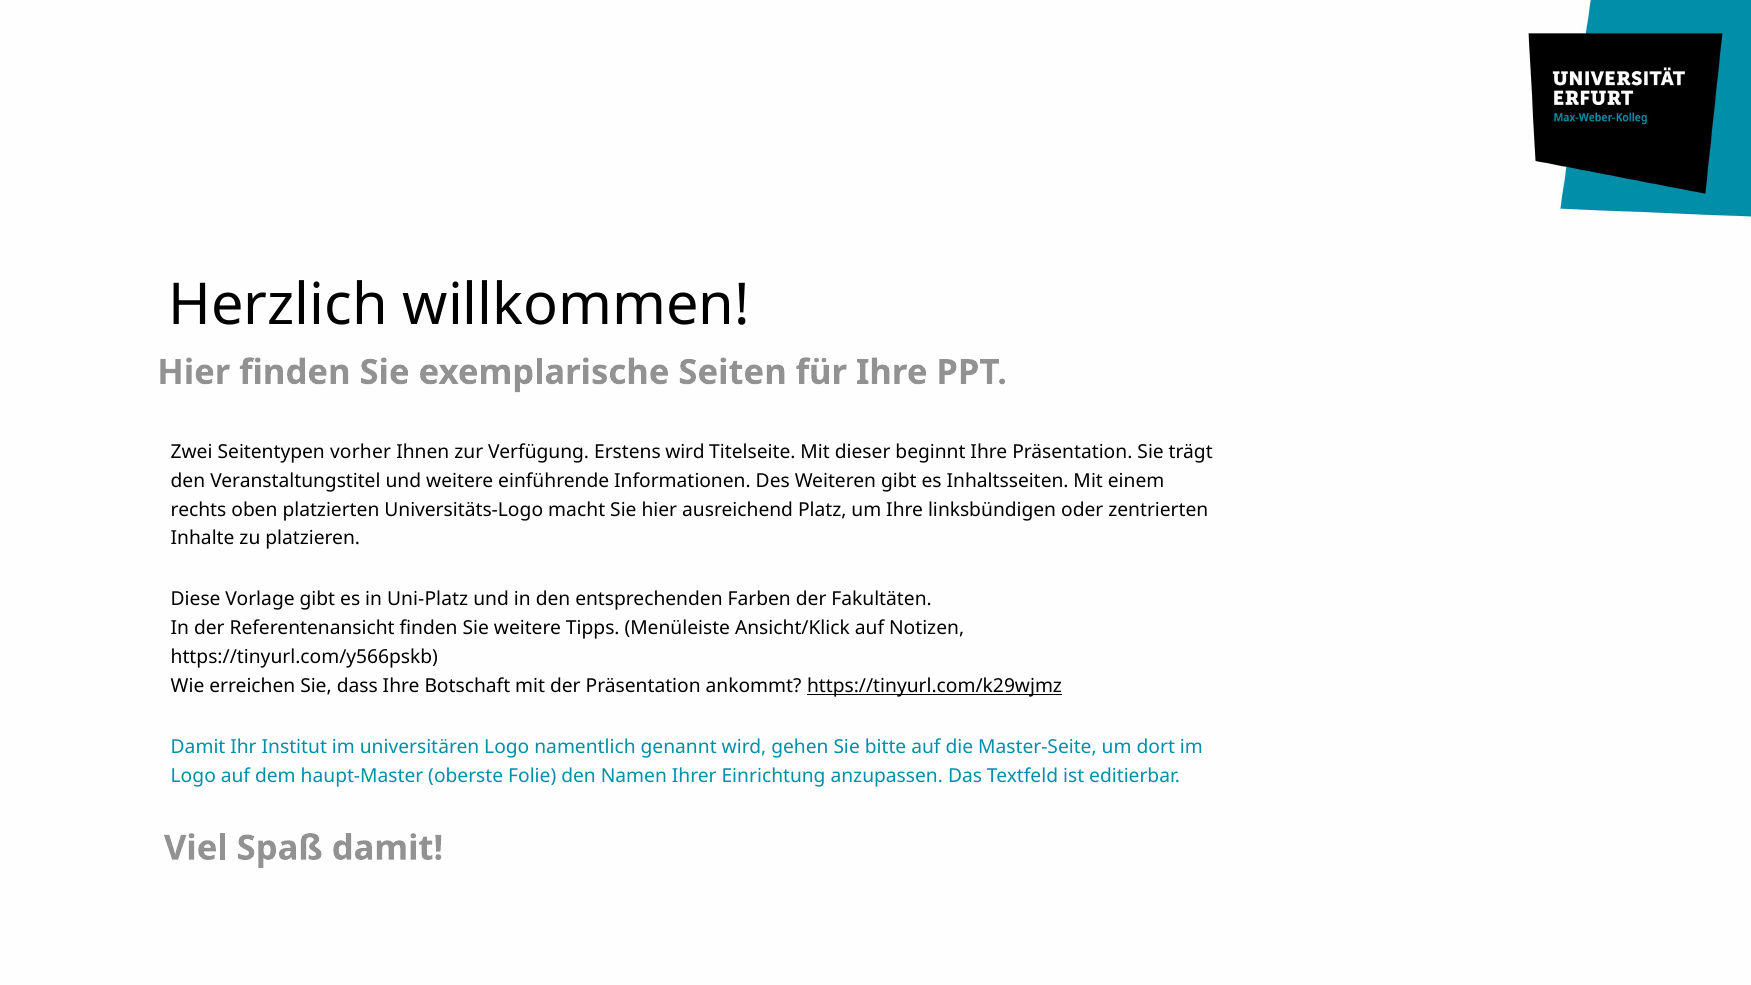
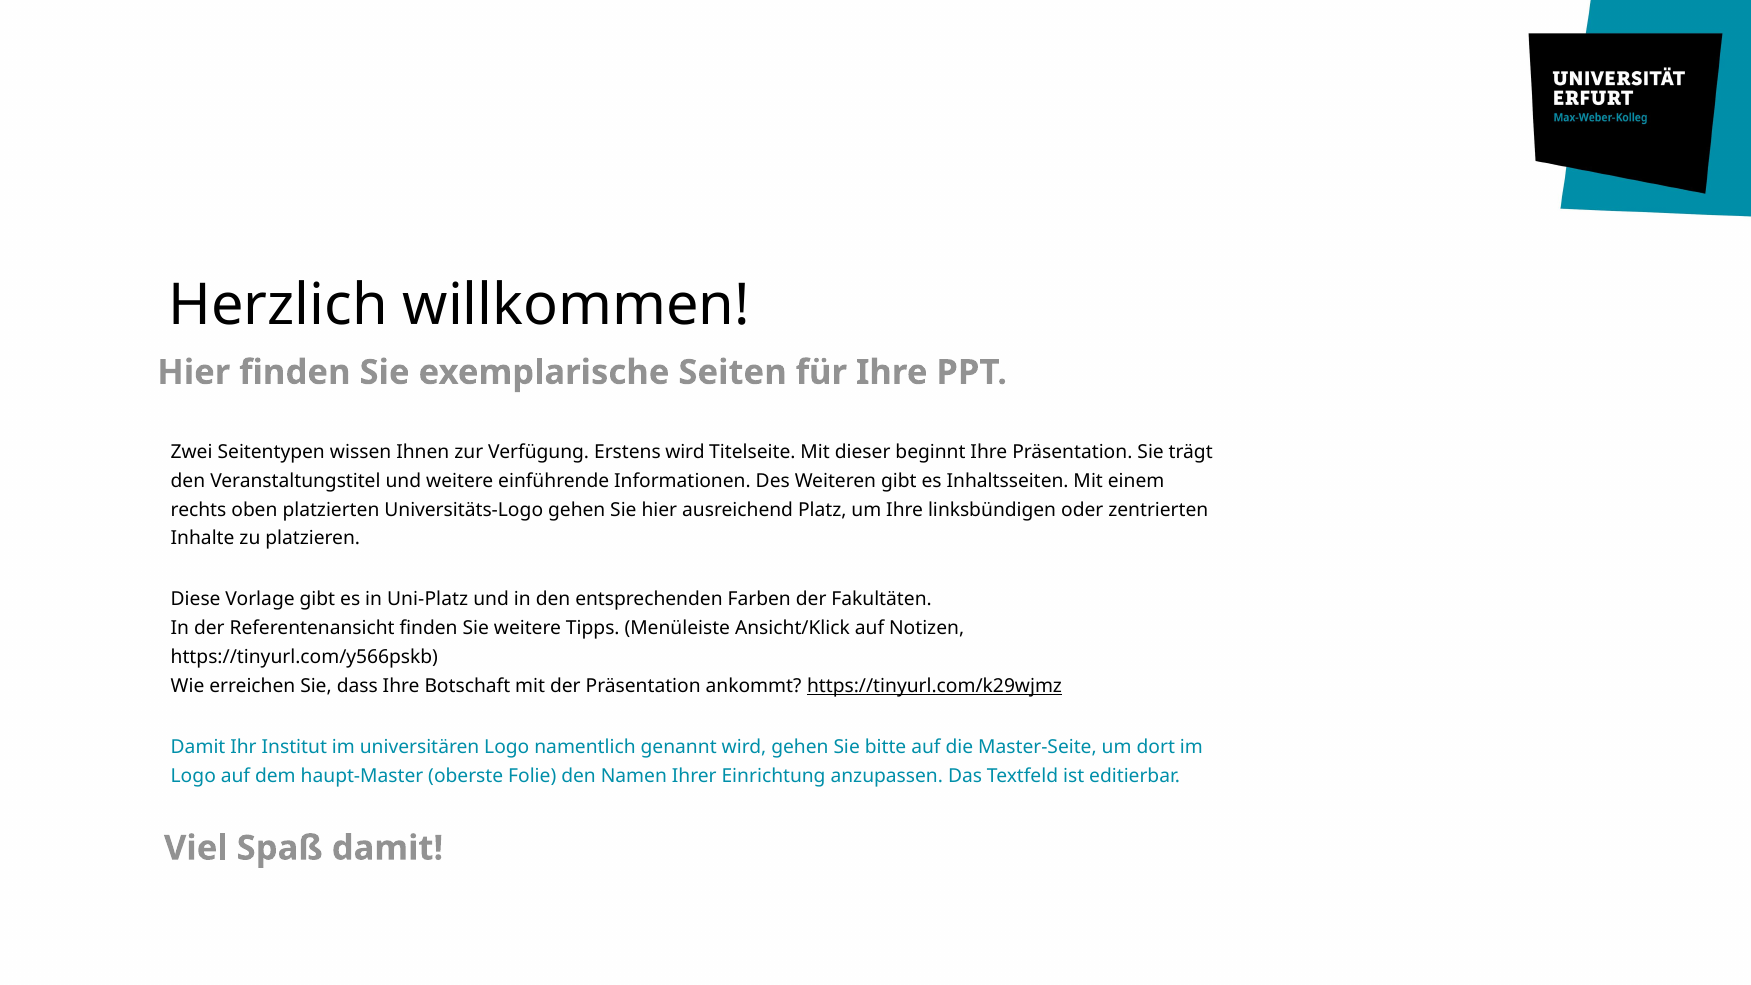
vorher: vorher -> wissen
Universitäts-Logo macht: macht -> gehen
